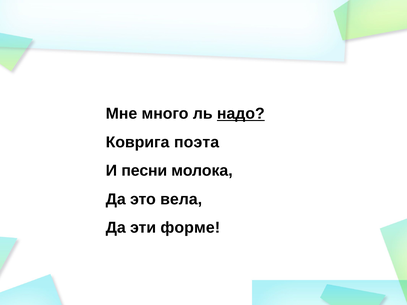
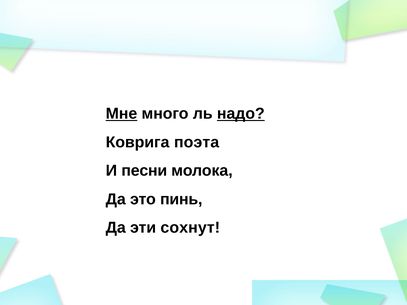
Мне underline: none -> present
вела: вела -> пинь
форме: форме -> сохнут
